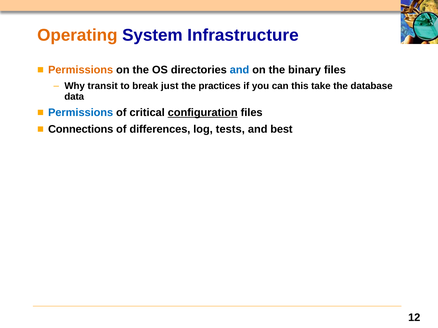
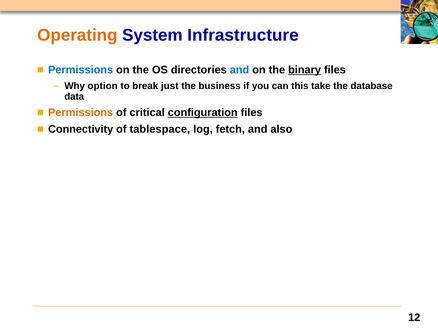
Permissions at (81, 70) colour: orange -> blue
binary underline: none -> present
transit: transit -> option
practices: practices -> business
Permissions at (81, 113) colour: blue -> orange
Connections: Connections -> Connectivity
differences: differences -> tablespace
tests: tests -> fetch
best: best -> also
